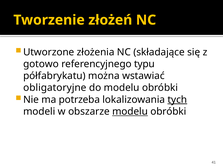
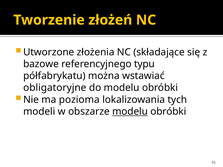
gotowo: gotowo -> bazowe
potrzeba: potrzeba -> pozioma
tych underline: present -> none
